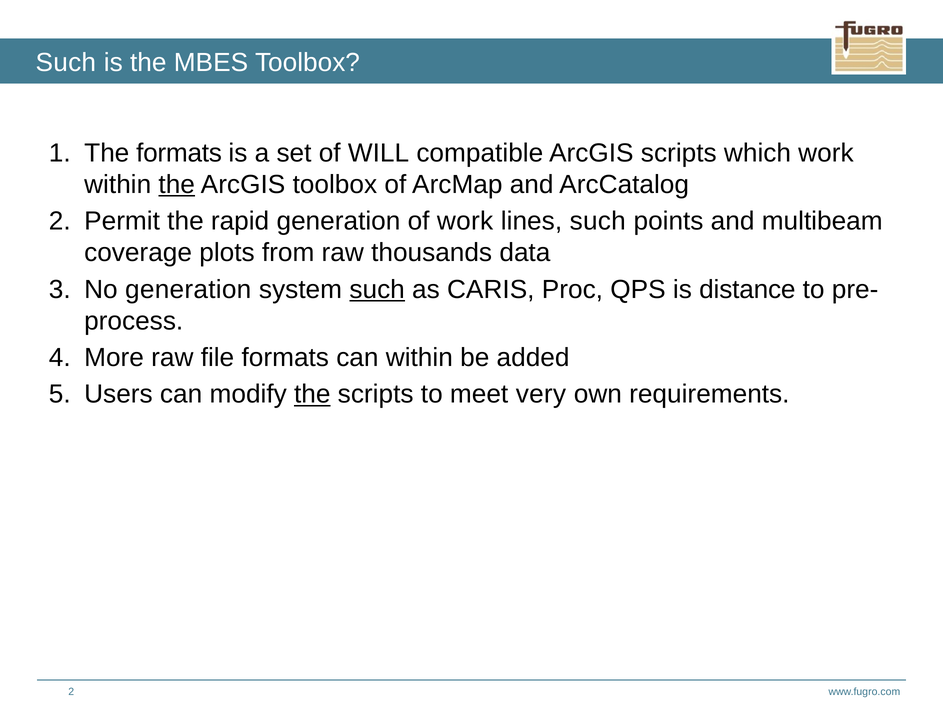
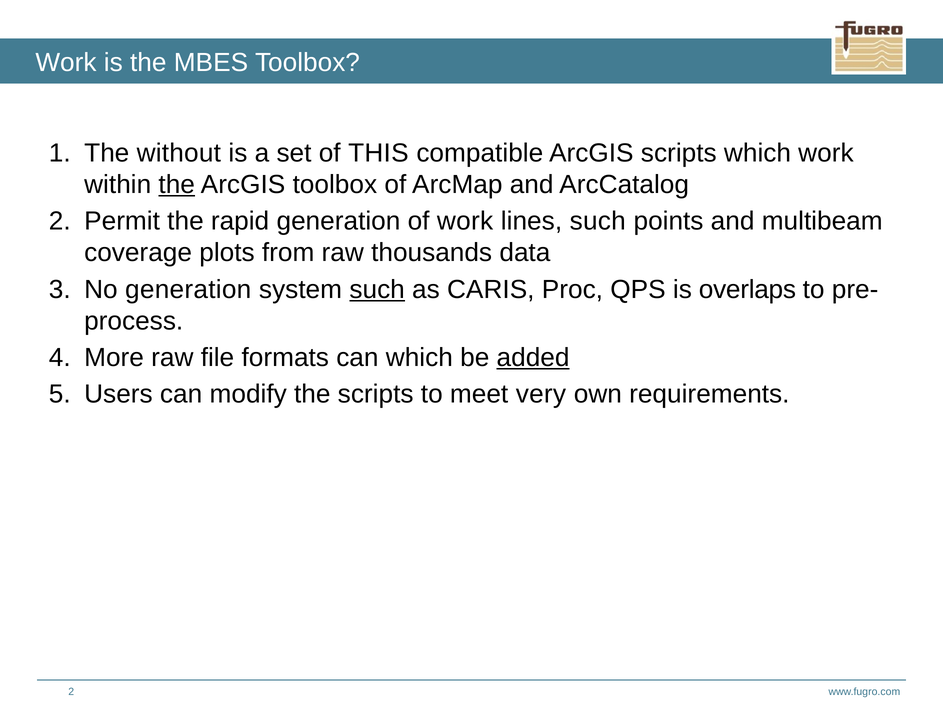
Such at (66, 63): Such -> Work
The formats: formats -> without
WILL: WILL -> THIS
distance: distance -> overlaps
can within: within -> which
added underline: none -> present
the at (312, 394) underline: present -> none
